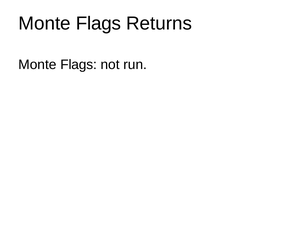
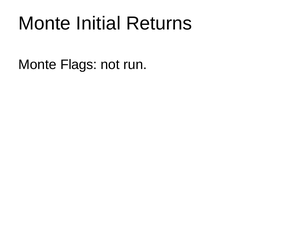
Flags at (99, 23): Flags -> Initial
